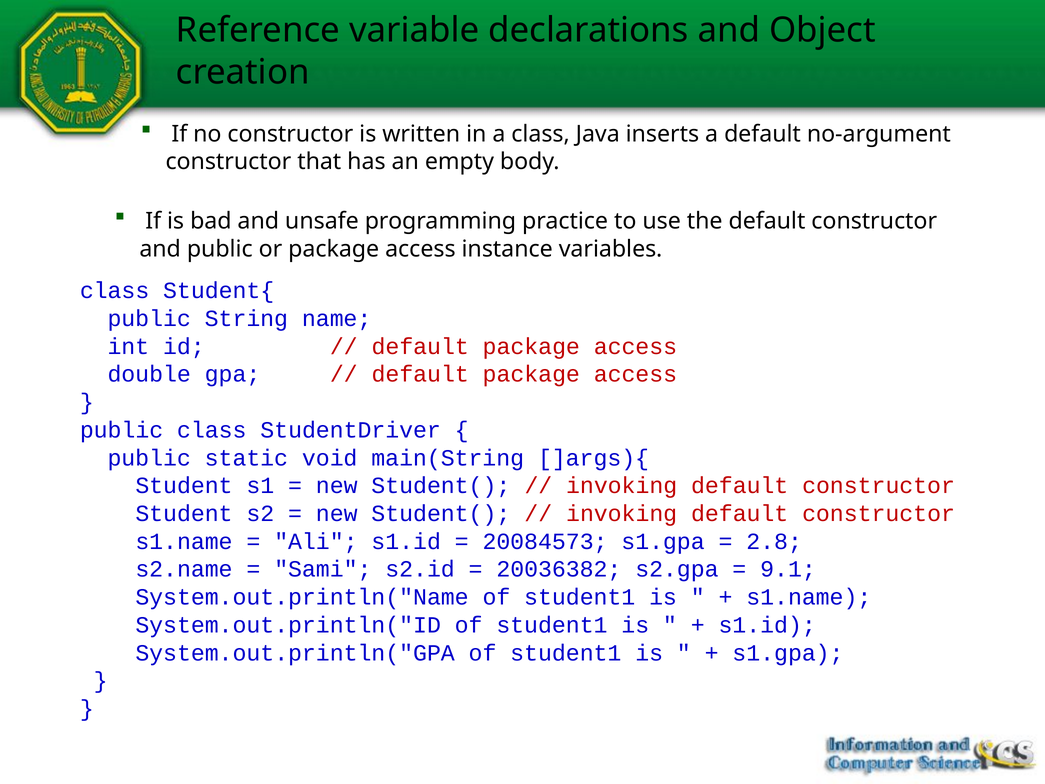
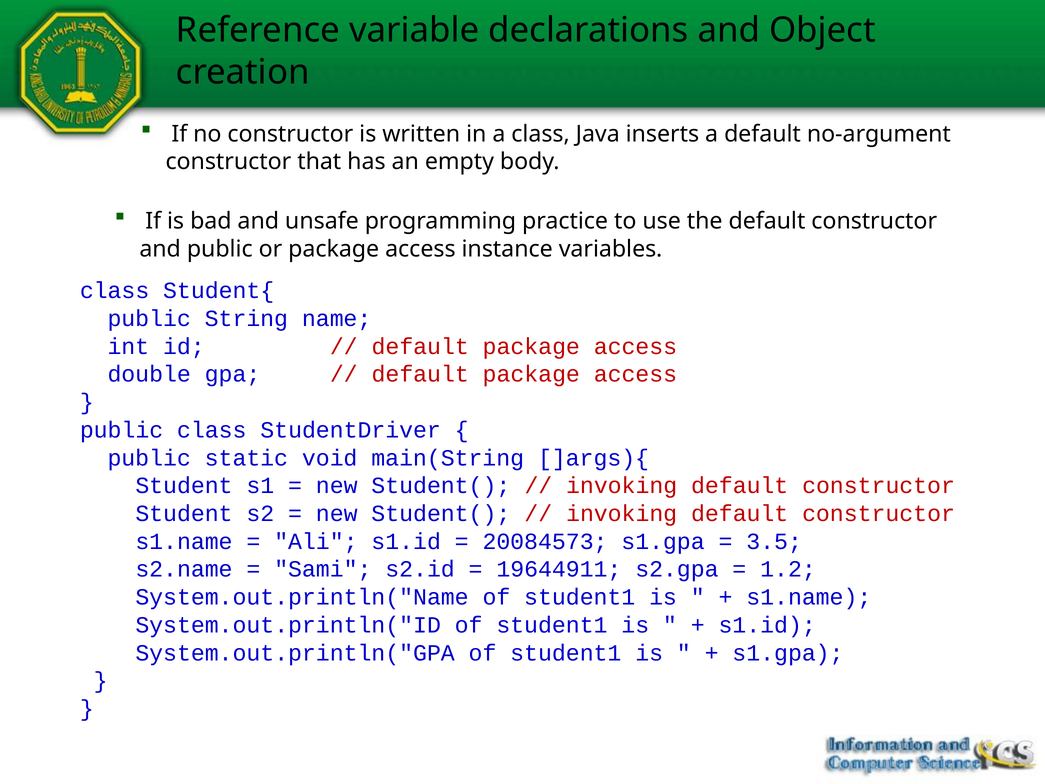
2.8: 2.8 -> 3.5
20036382: 20036382 -> 19644911
9.1: 9.1 -> 1.2
